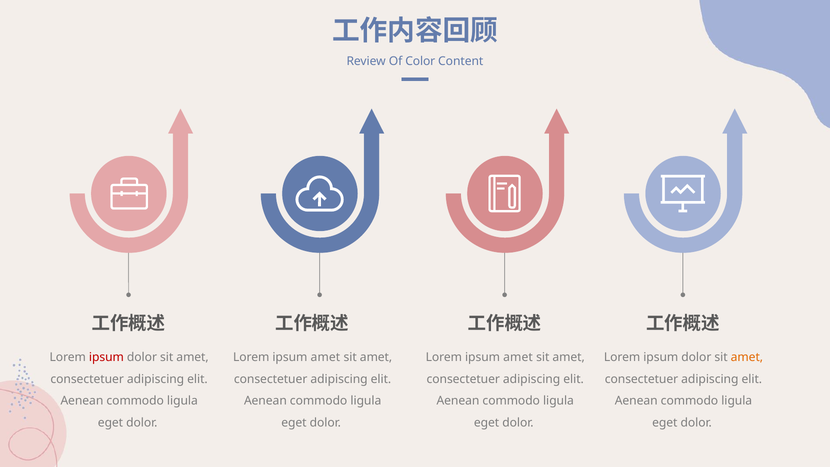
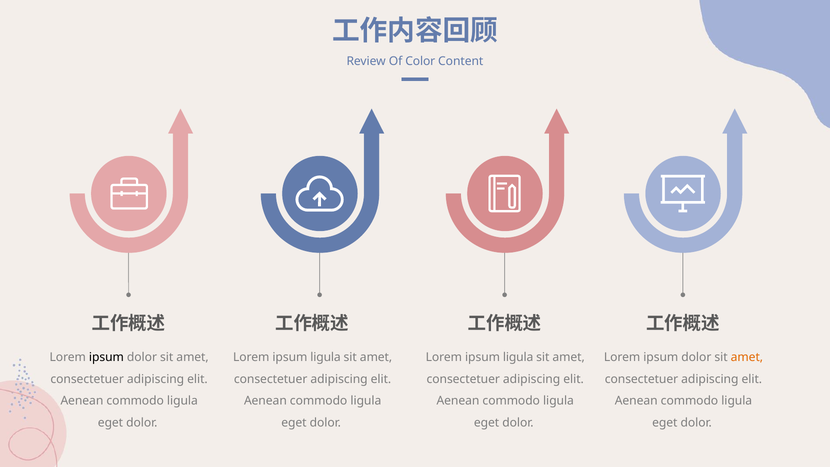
ipsum at (106, 357) colour: red -> black
amet at (325, 357): amet -> ligula
amet at (518, 357): amet -> ligula
